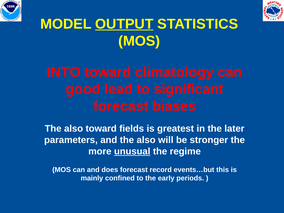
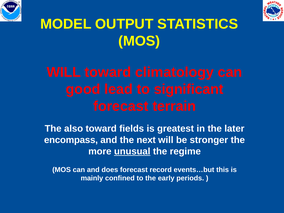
OUTPUT underline: present -> none
INTO at (64, 72): INTO -> WILL
biases: biases -> terrain
parameters: parameters -> encompass
and the also: also -> next
